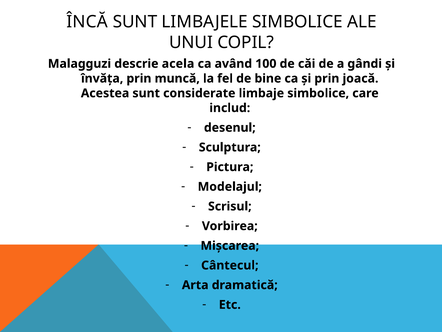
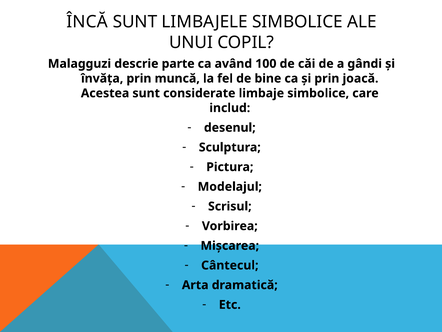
acela: acela -> parte
